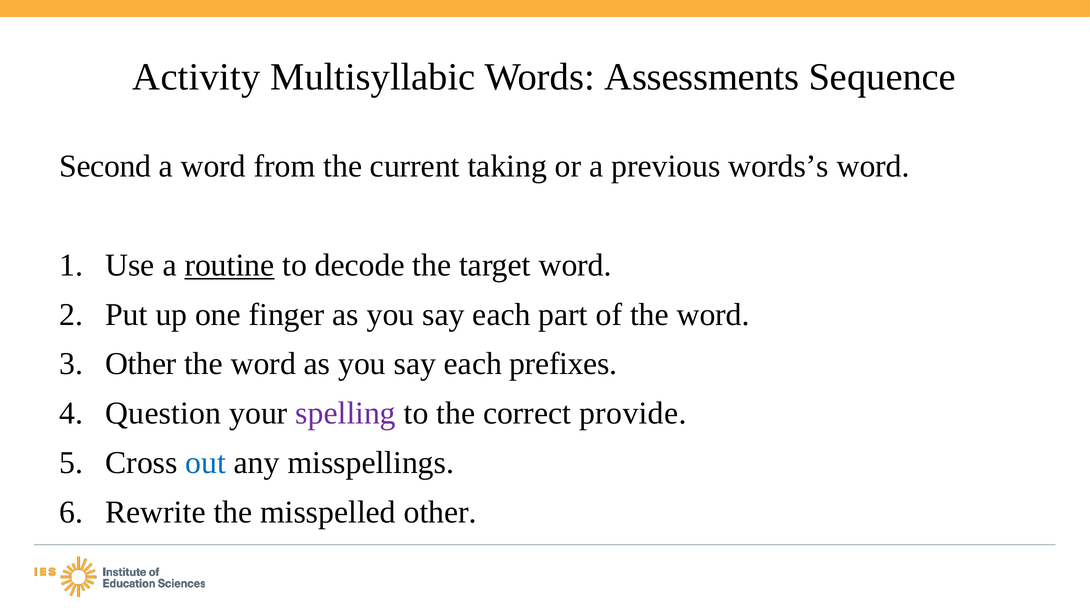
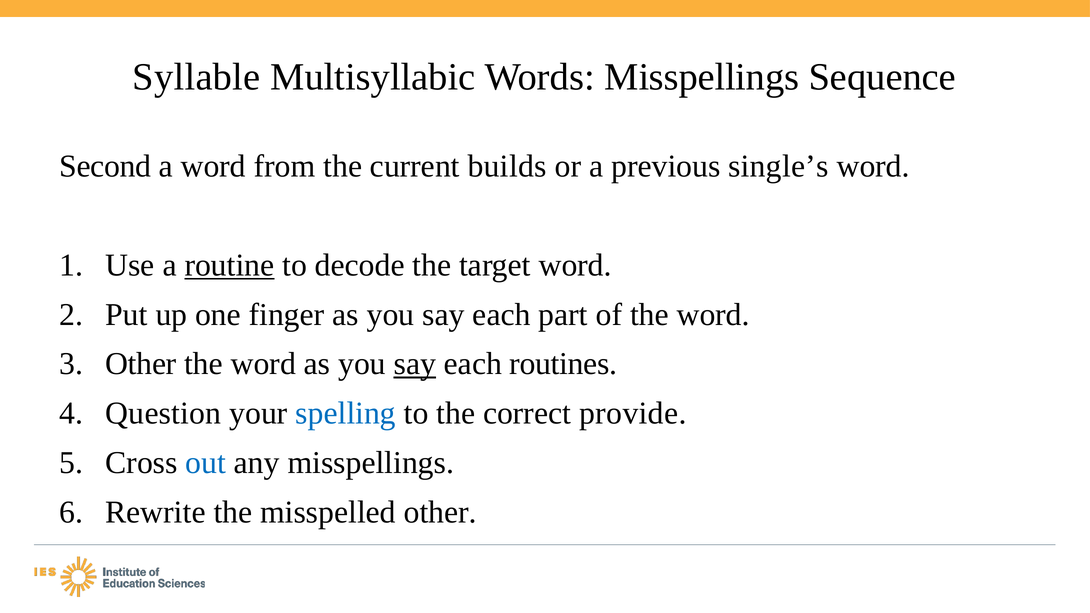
Activity: Activity -> Syllable
Words Assessments: Assessments -> Misspellings
taking: taking -> builds
words’s: words’s -> single’s
say at (415, 364) underline: none -> present
prefixes: prefixes -> routines
spelling colour: purple -> blue
